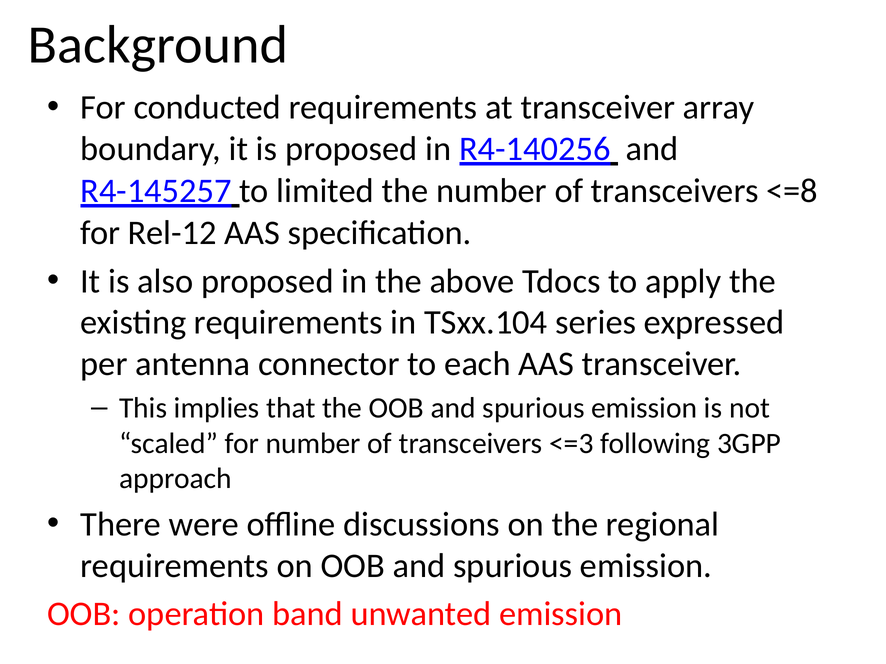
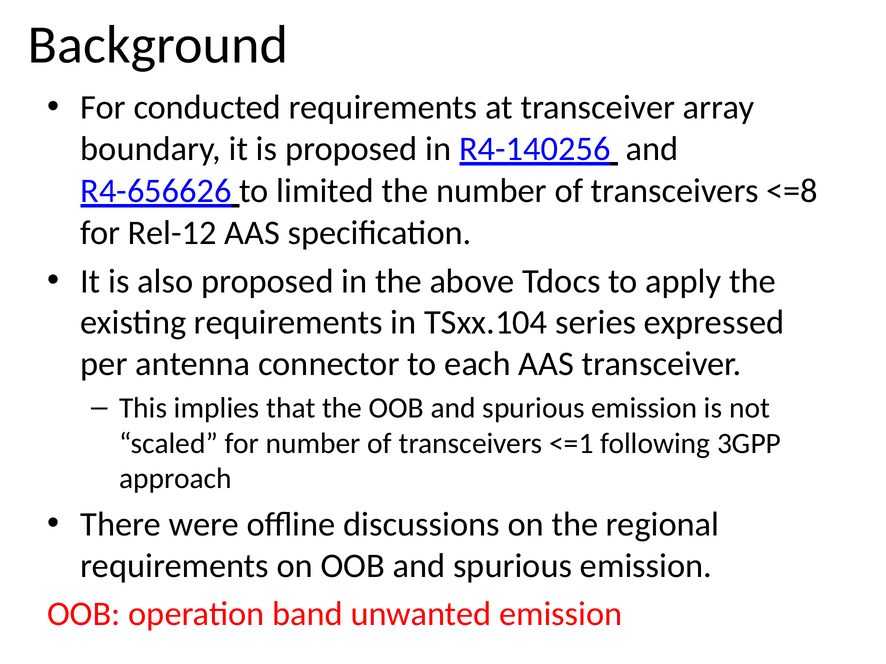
R4-145257: R4-145257 -> R4-656626
<=3: <=3 -> <=1
